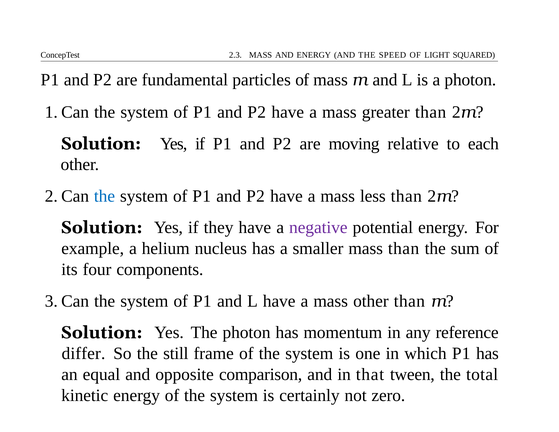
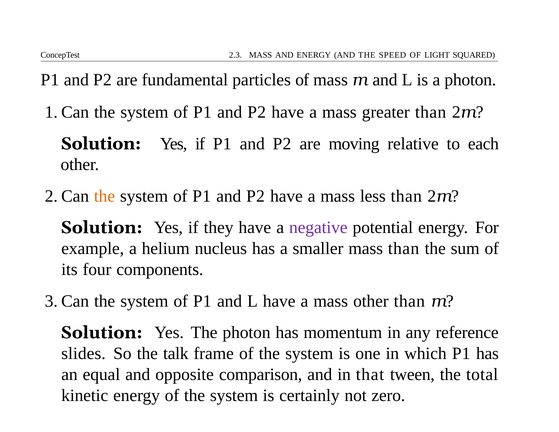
the at (105, 196) colour: blue -> orange
differ: differ -> slides
still: still -> talk
